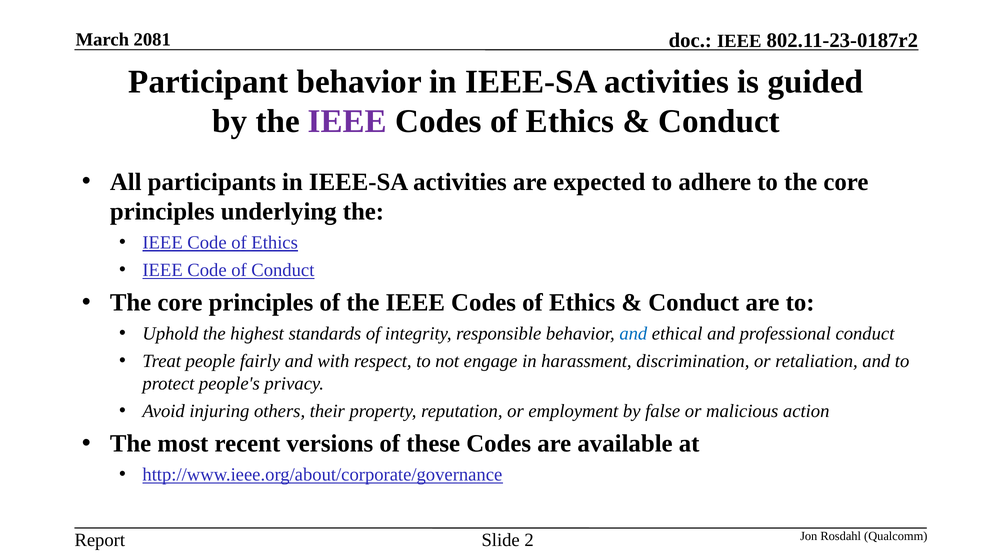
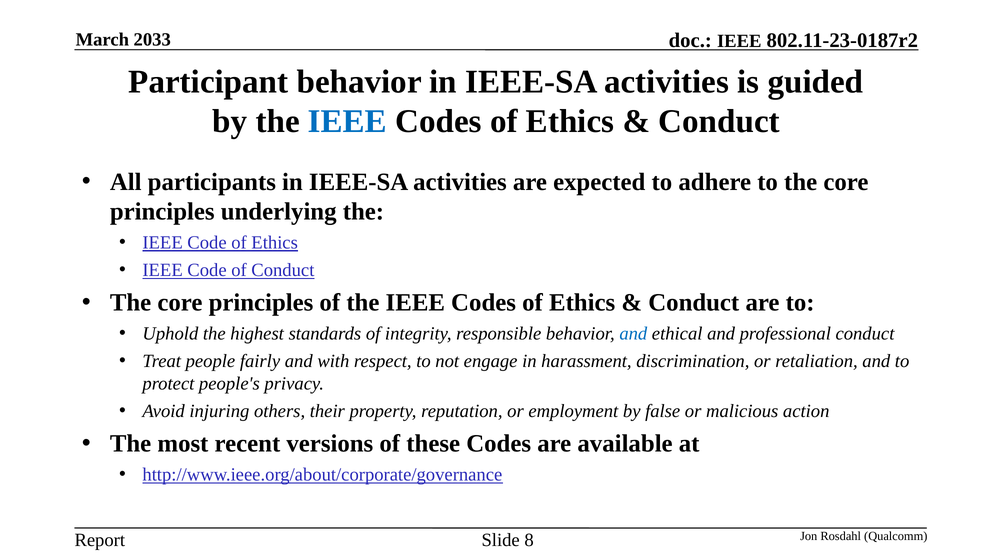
2081: 2081 -> 2033
IEEE at (348, 121) colour: purple -> blue
2: 2 -> 8
